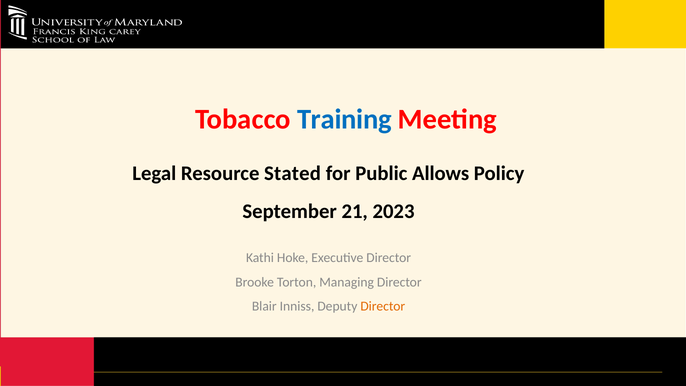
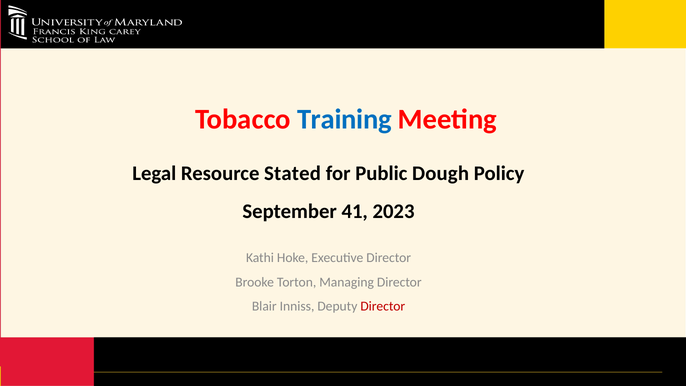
Allows: Allows -> Dough
21: 21 -> 41
Director at (383, 306) colour: orange -> red
